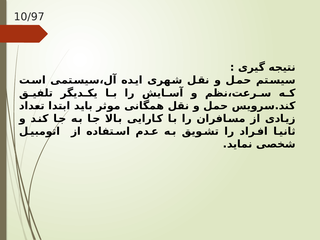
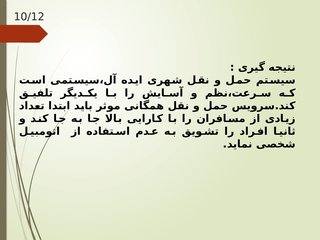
10/97: 10/97 -> 10/12
